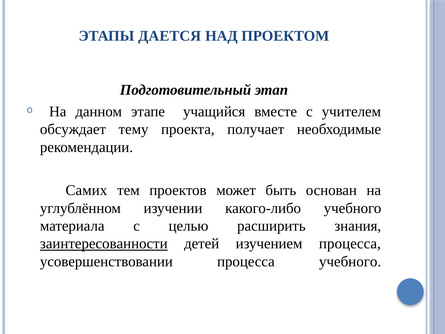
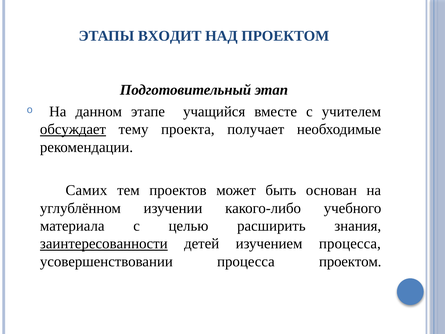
ДАЕТСЯ: ДАЕТСЯ -> ВХОДИТ
обсуждает underline: none -> present
процесса учебного: учебного -> проектом
